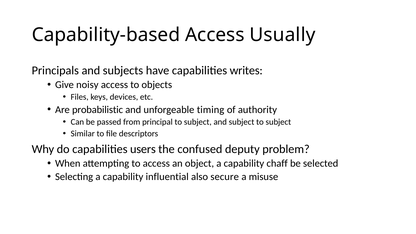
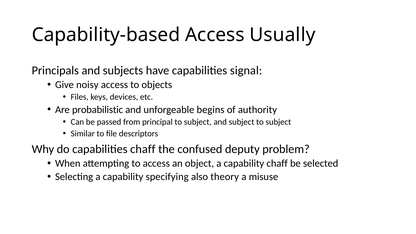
writes: writes -> signal
timing: timing -> begins
capabilities users: users -> chaff
influential: influential -> specifying
secure: secure -> theory
